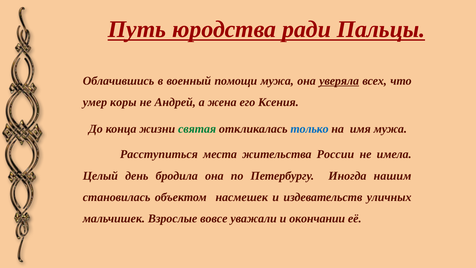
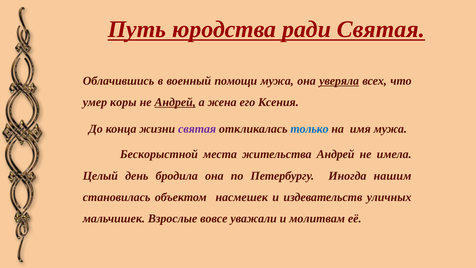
ради Пальцы: Пальцы -> Святая
Андрей at (175, 102) underline: none -> present
святая at (197, 129) colour: green -> purple
Расступиться: Расступиться -> Бескорыстной
жительства России: России -> Андрей
окончании: окончании -> молитвам
